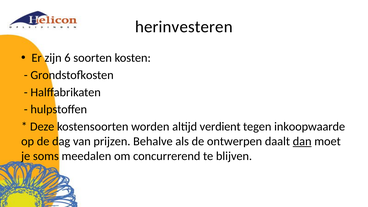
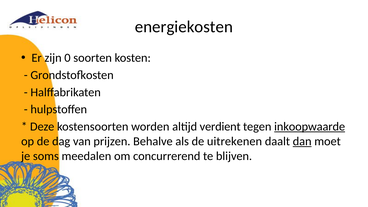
herinvesteren: herinvesteren -> energiekosten
6: 6 -> 0
inkoopwaarde underline: none -> present
ontwerpen: ontwerpen -> uitrekenen
